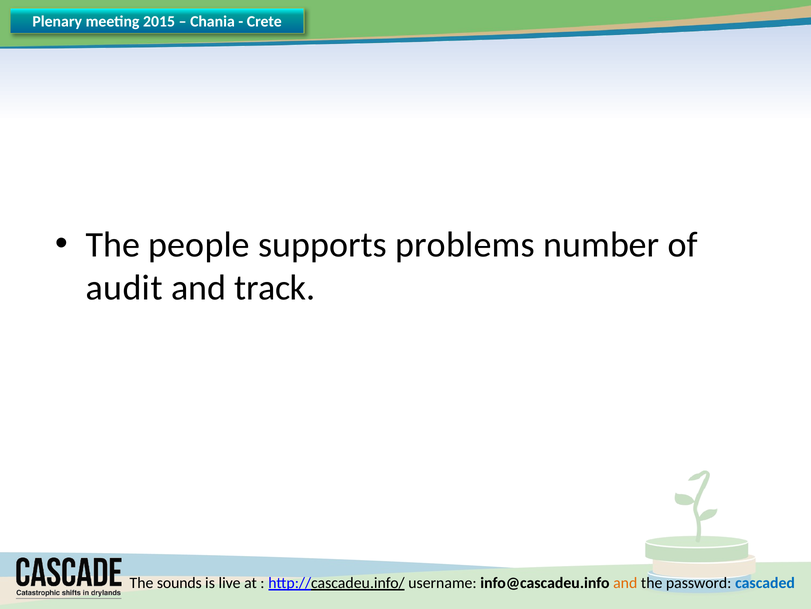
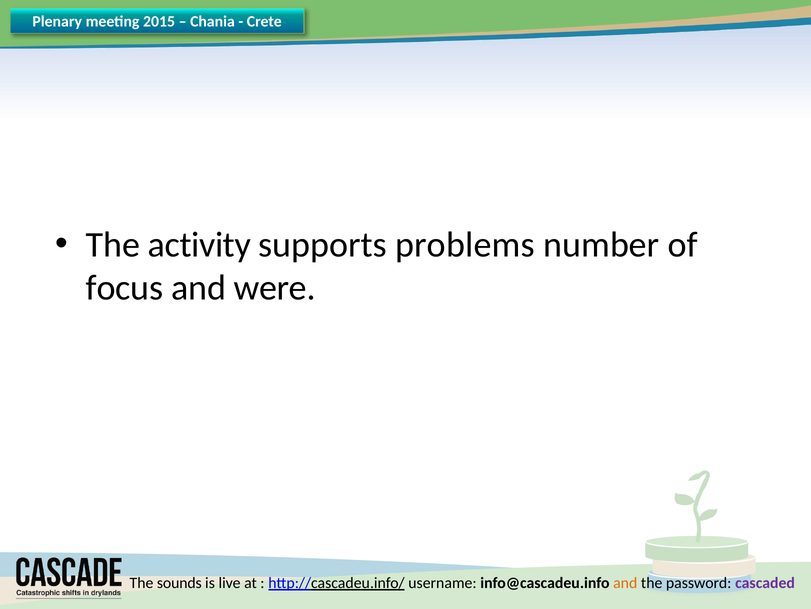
people: people -> activity
audit: audit -> focus
track: track -> were
cascaded colour: blue -> purple
